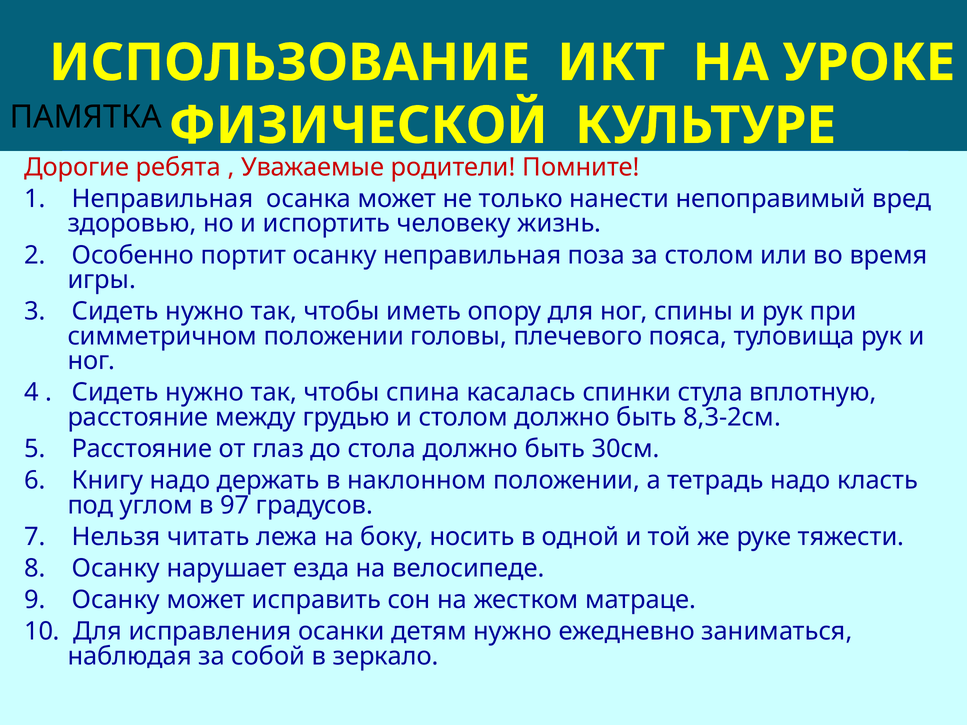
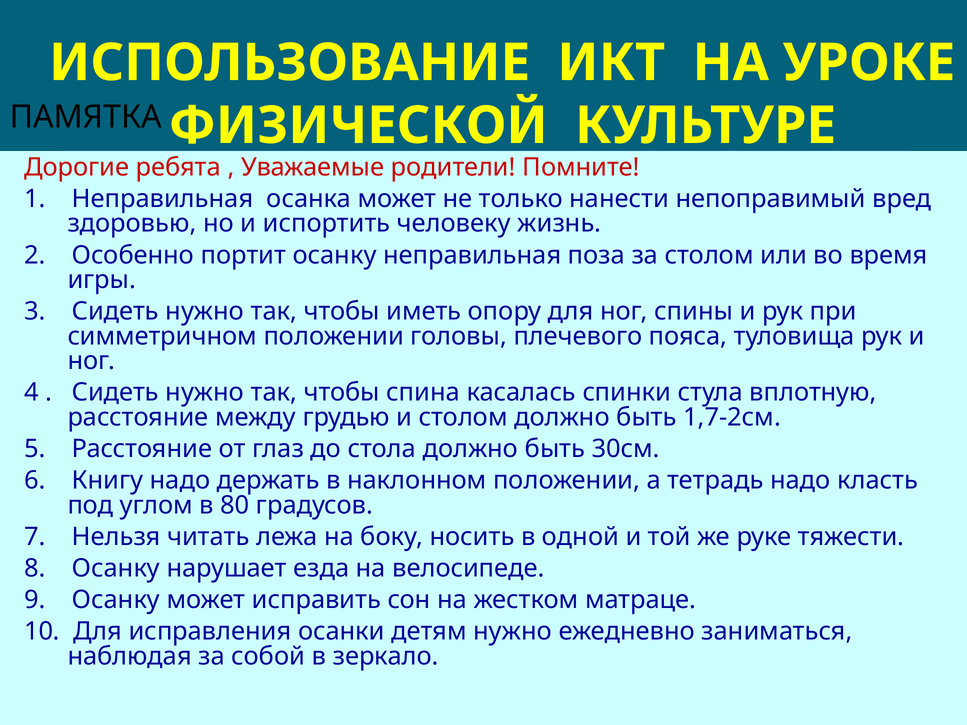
8,3-2см: 8,3-2см -> 1,7-2см
97: 97 -> 80
